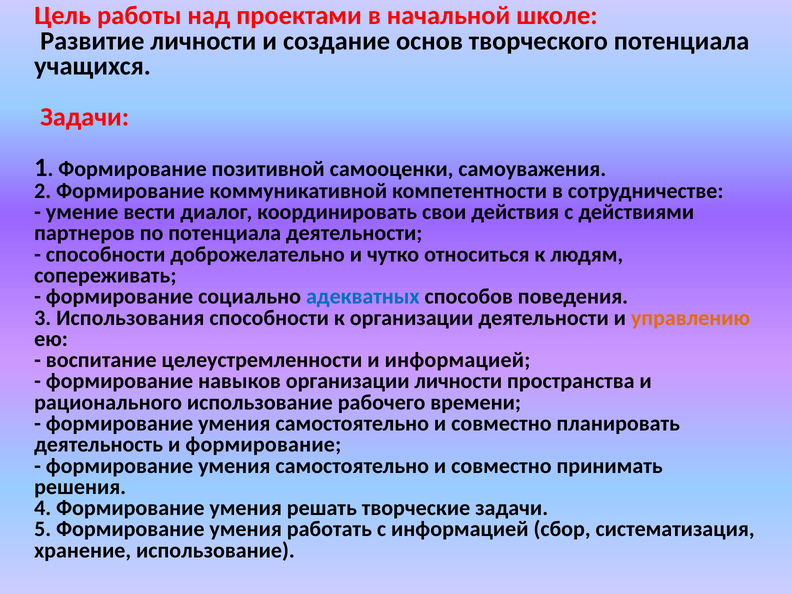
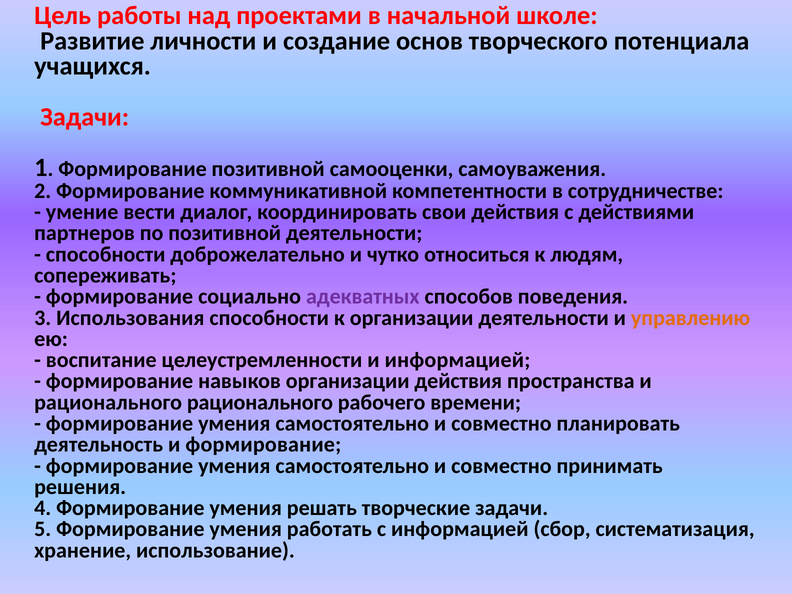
по потенциала: потенциала -> позитивной
адекватных colour: blue -> purple
организации личности: личности -> действия
рационального использование: использование -> рационального
